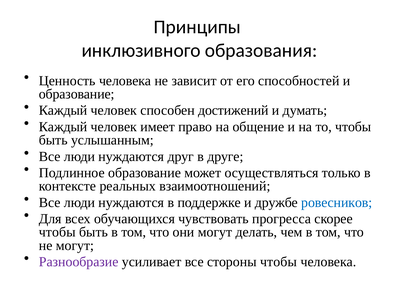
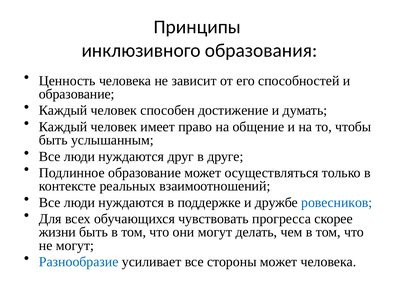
достижений: достижений -> достижение
чтобы at (57, 232): чтобы -> жизни
Разнообразие colour: purple -> blue
стороны чтобы: чтобы -> может
